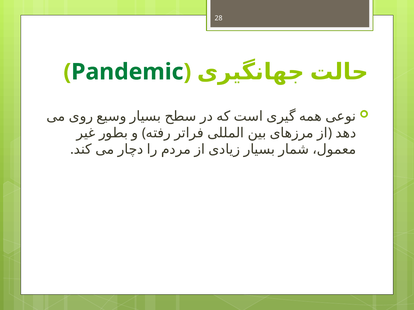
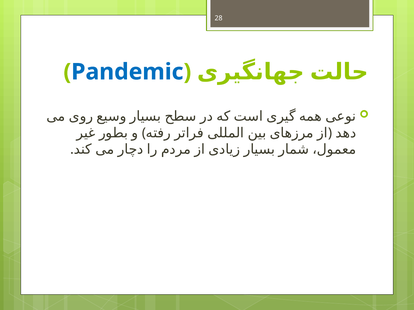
Pandemic colour: green -> blue
